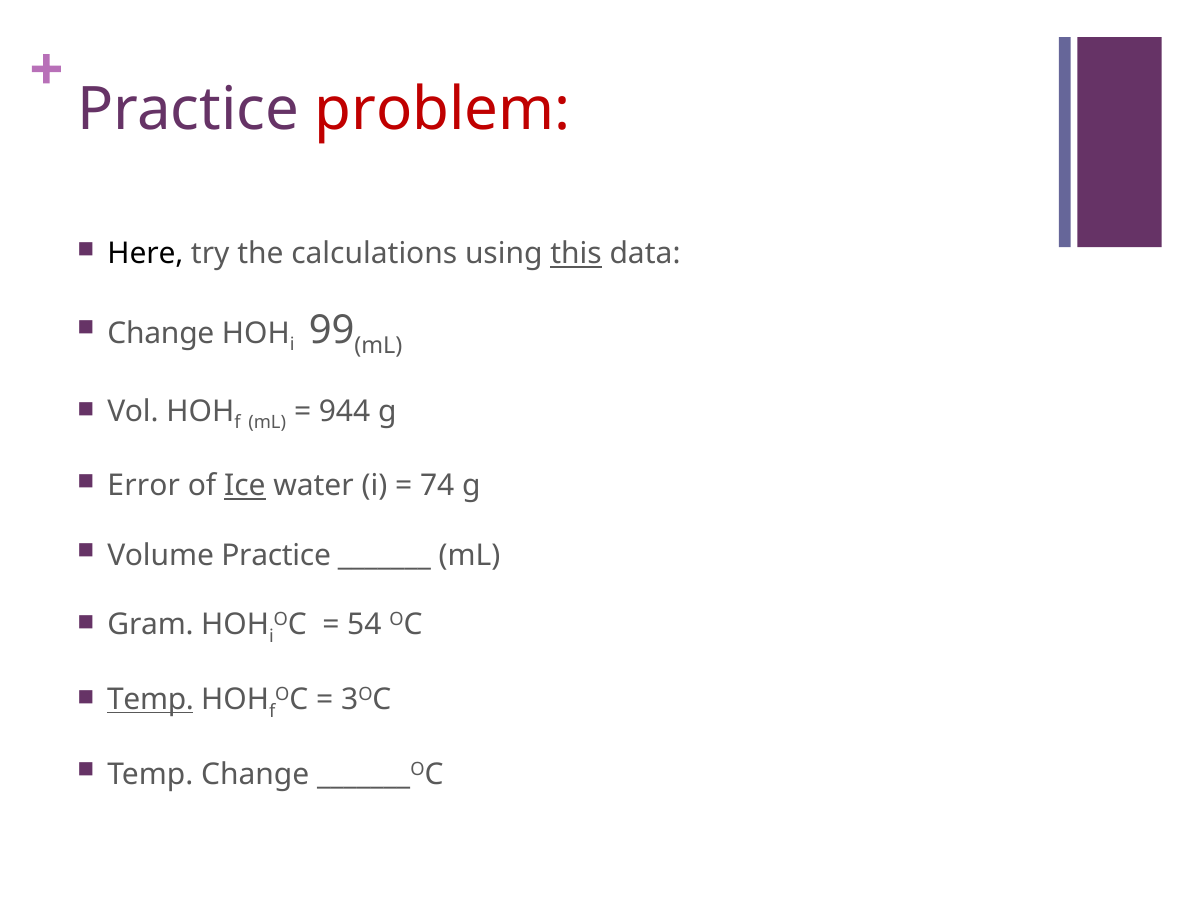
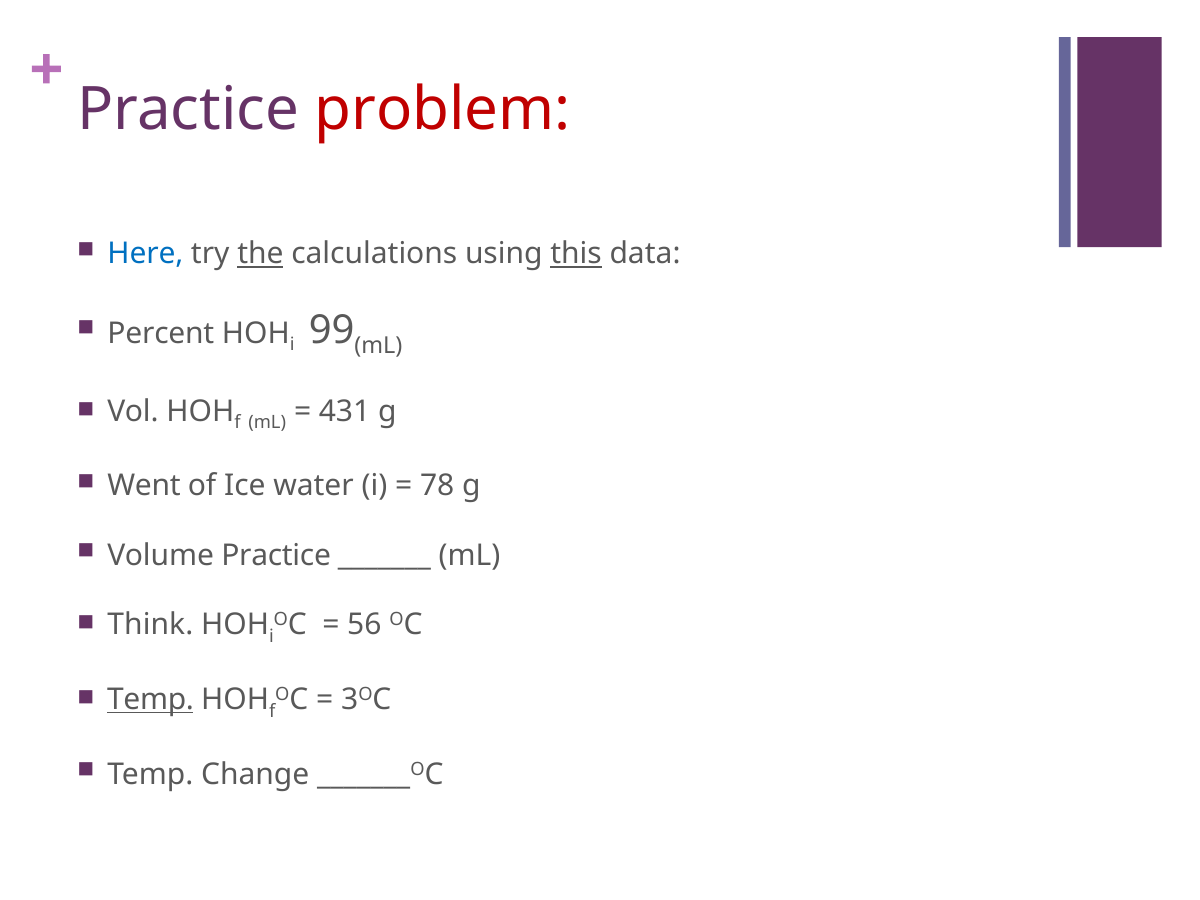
Here colour: black -> blue
the underline: none -> present
Change at (161, 333): Change -> Percent
944: 944 -> 431
Error: Error -> Went
Ice underline: present -> none
74: 74 -> 78
Gram: Gram -> Think
54: 54 -> 56
